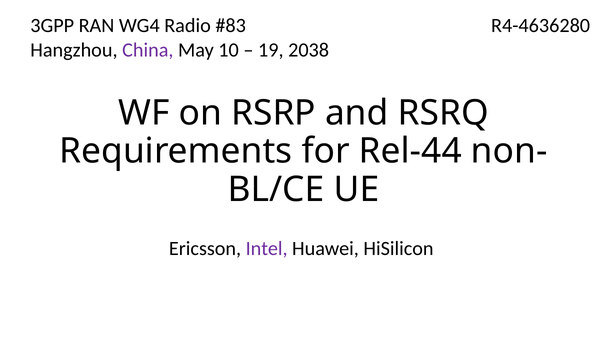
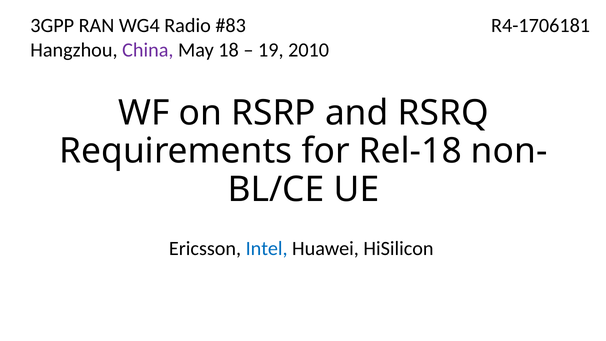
R4-4636280: R4-4636280 -> R4-1706181
10: 10 -> 18
2038: 2038 -> 2010
Rel-44: Rel-44 -> Rel-18
Intel colour: purple -> blue
